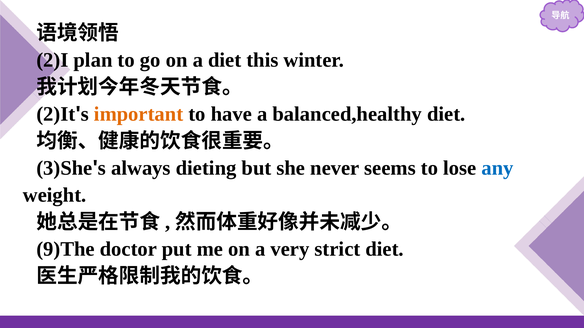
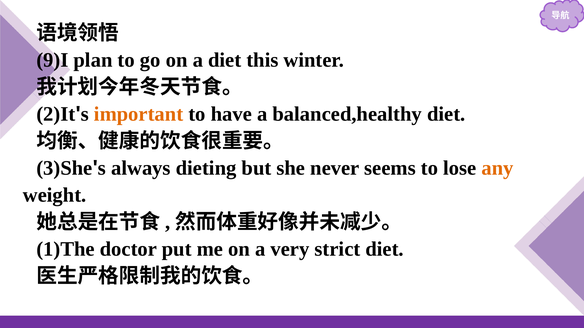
2)I: 2)I -> 9)I
any colour: blue -> orange
9)The: 9)The -> 1)The
